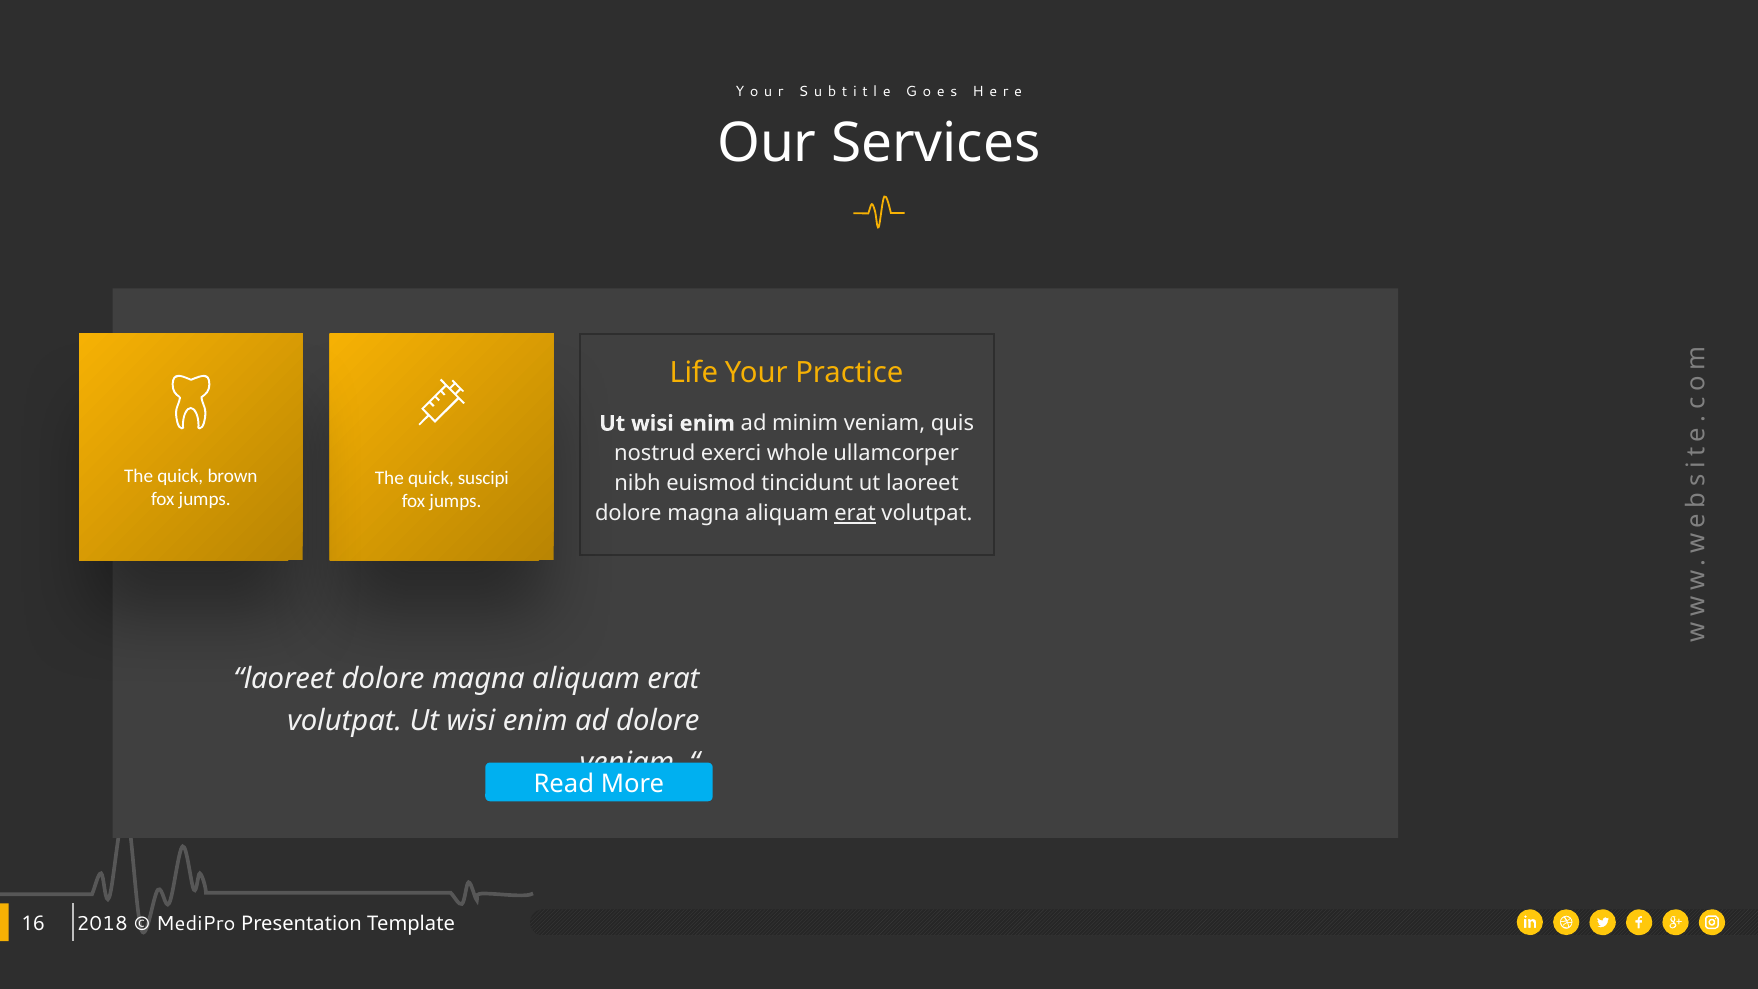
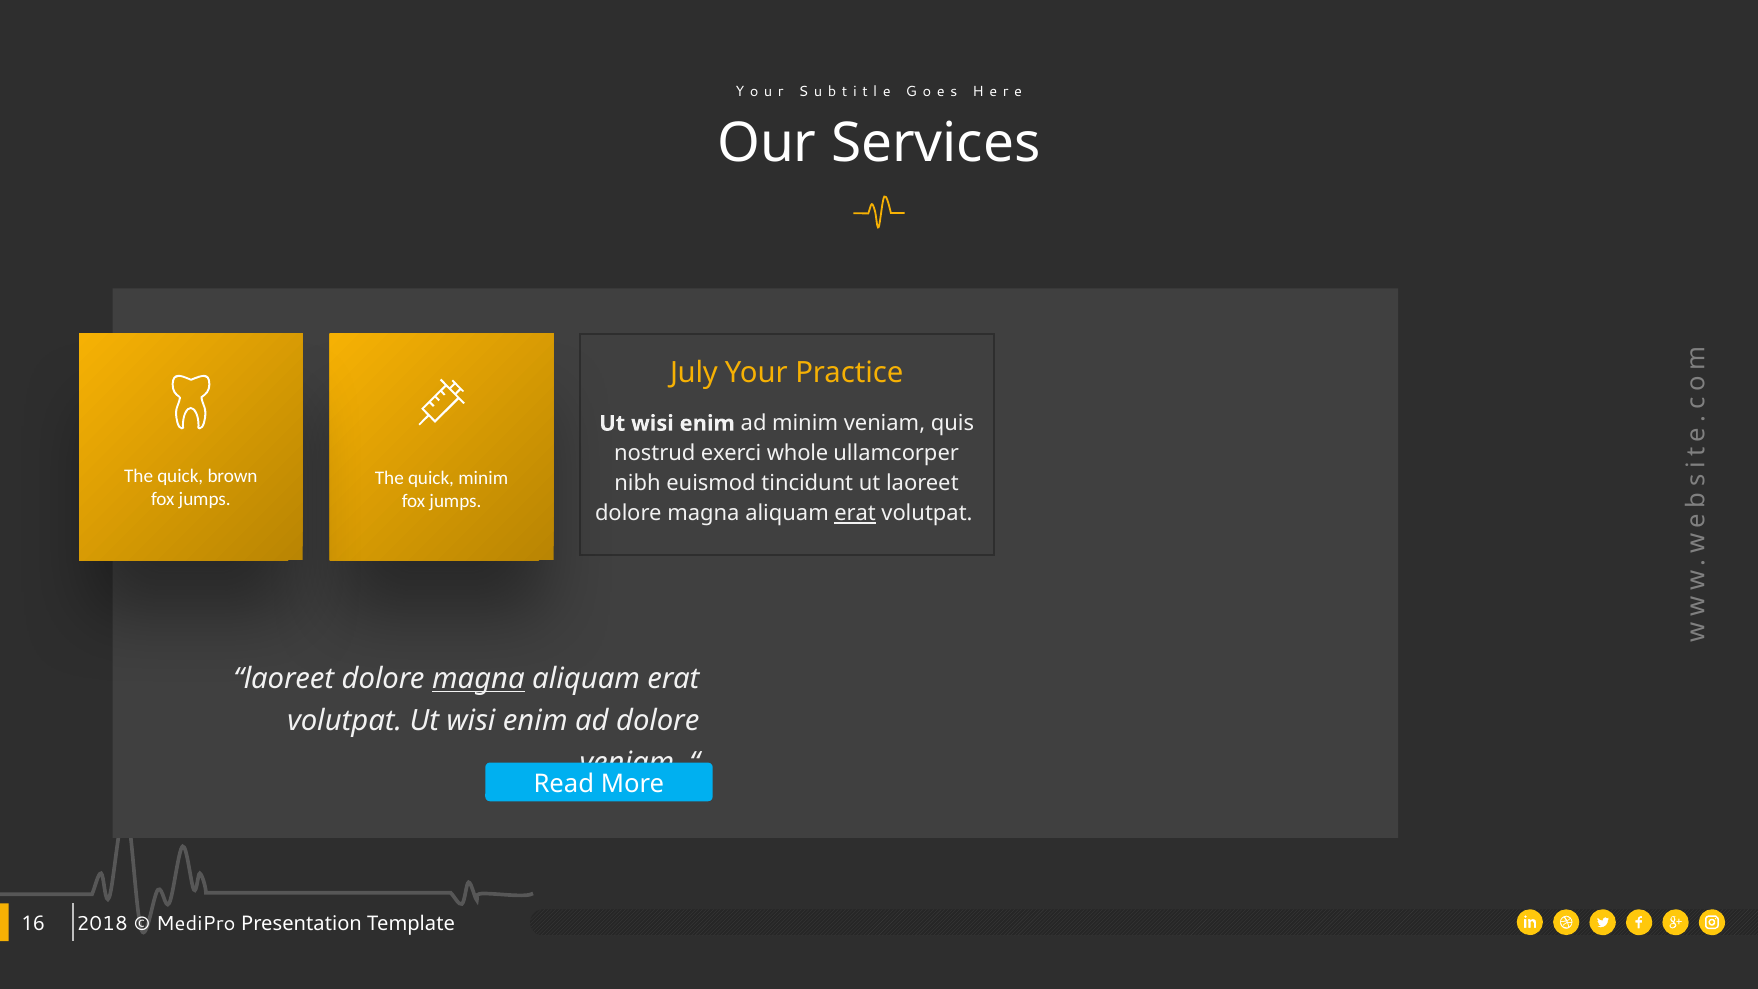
Life: Life -> July
quick suscipi: suscipi -> minim
magna at (478, 679) underline: none -> present
